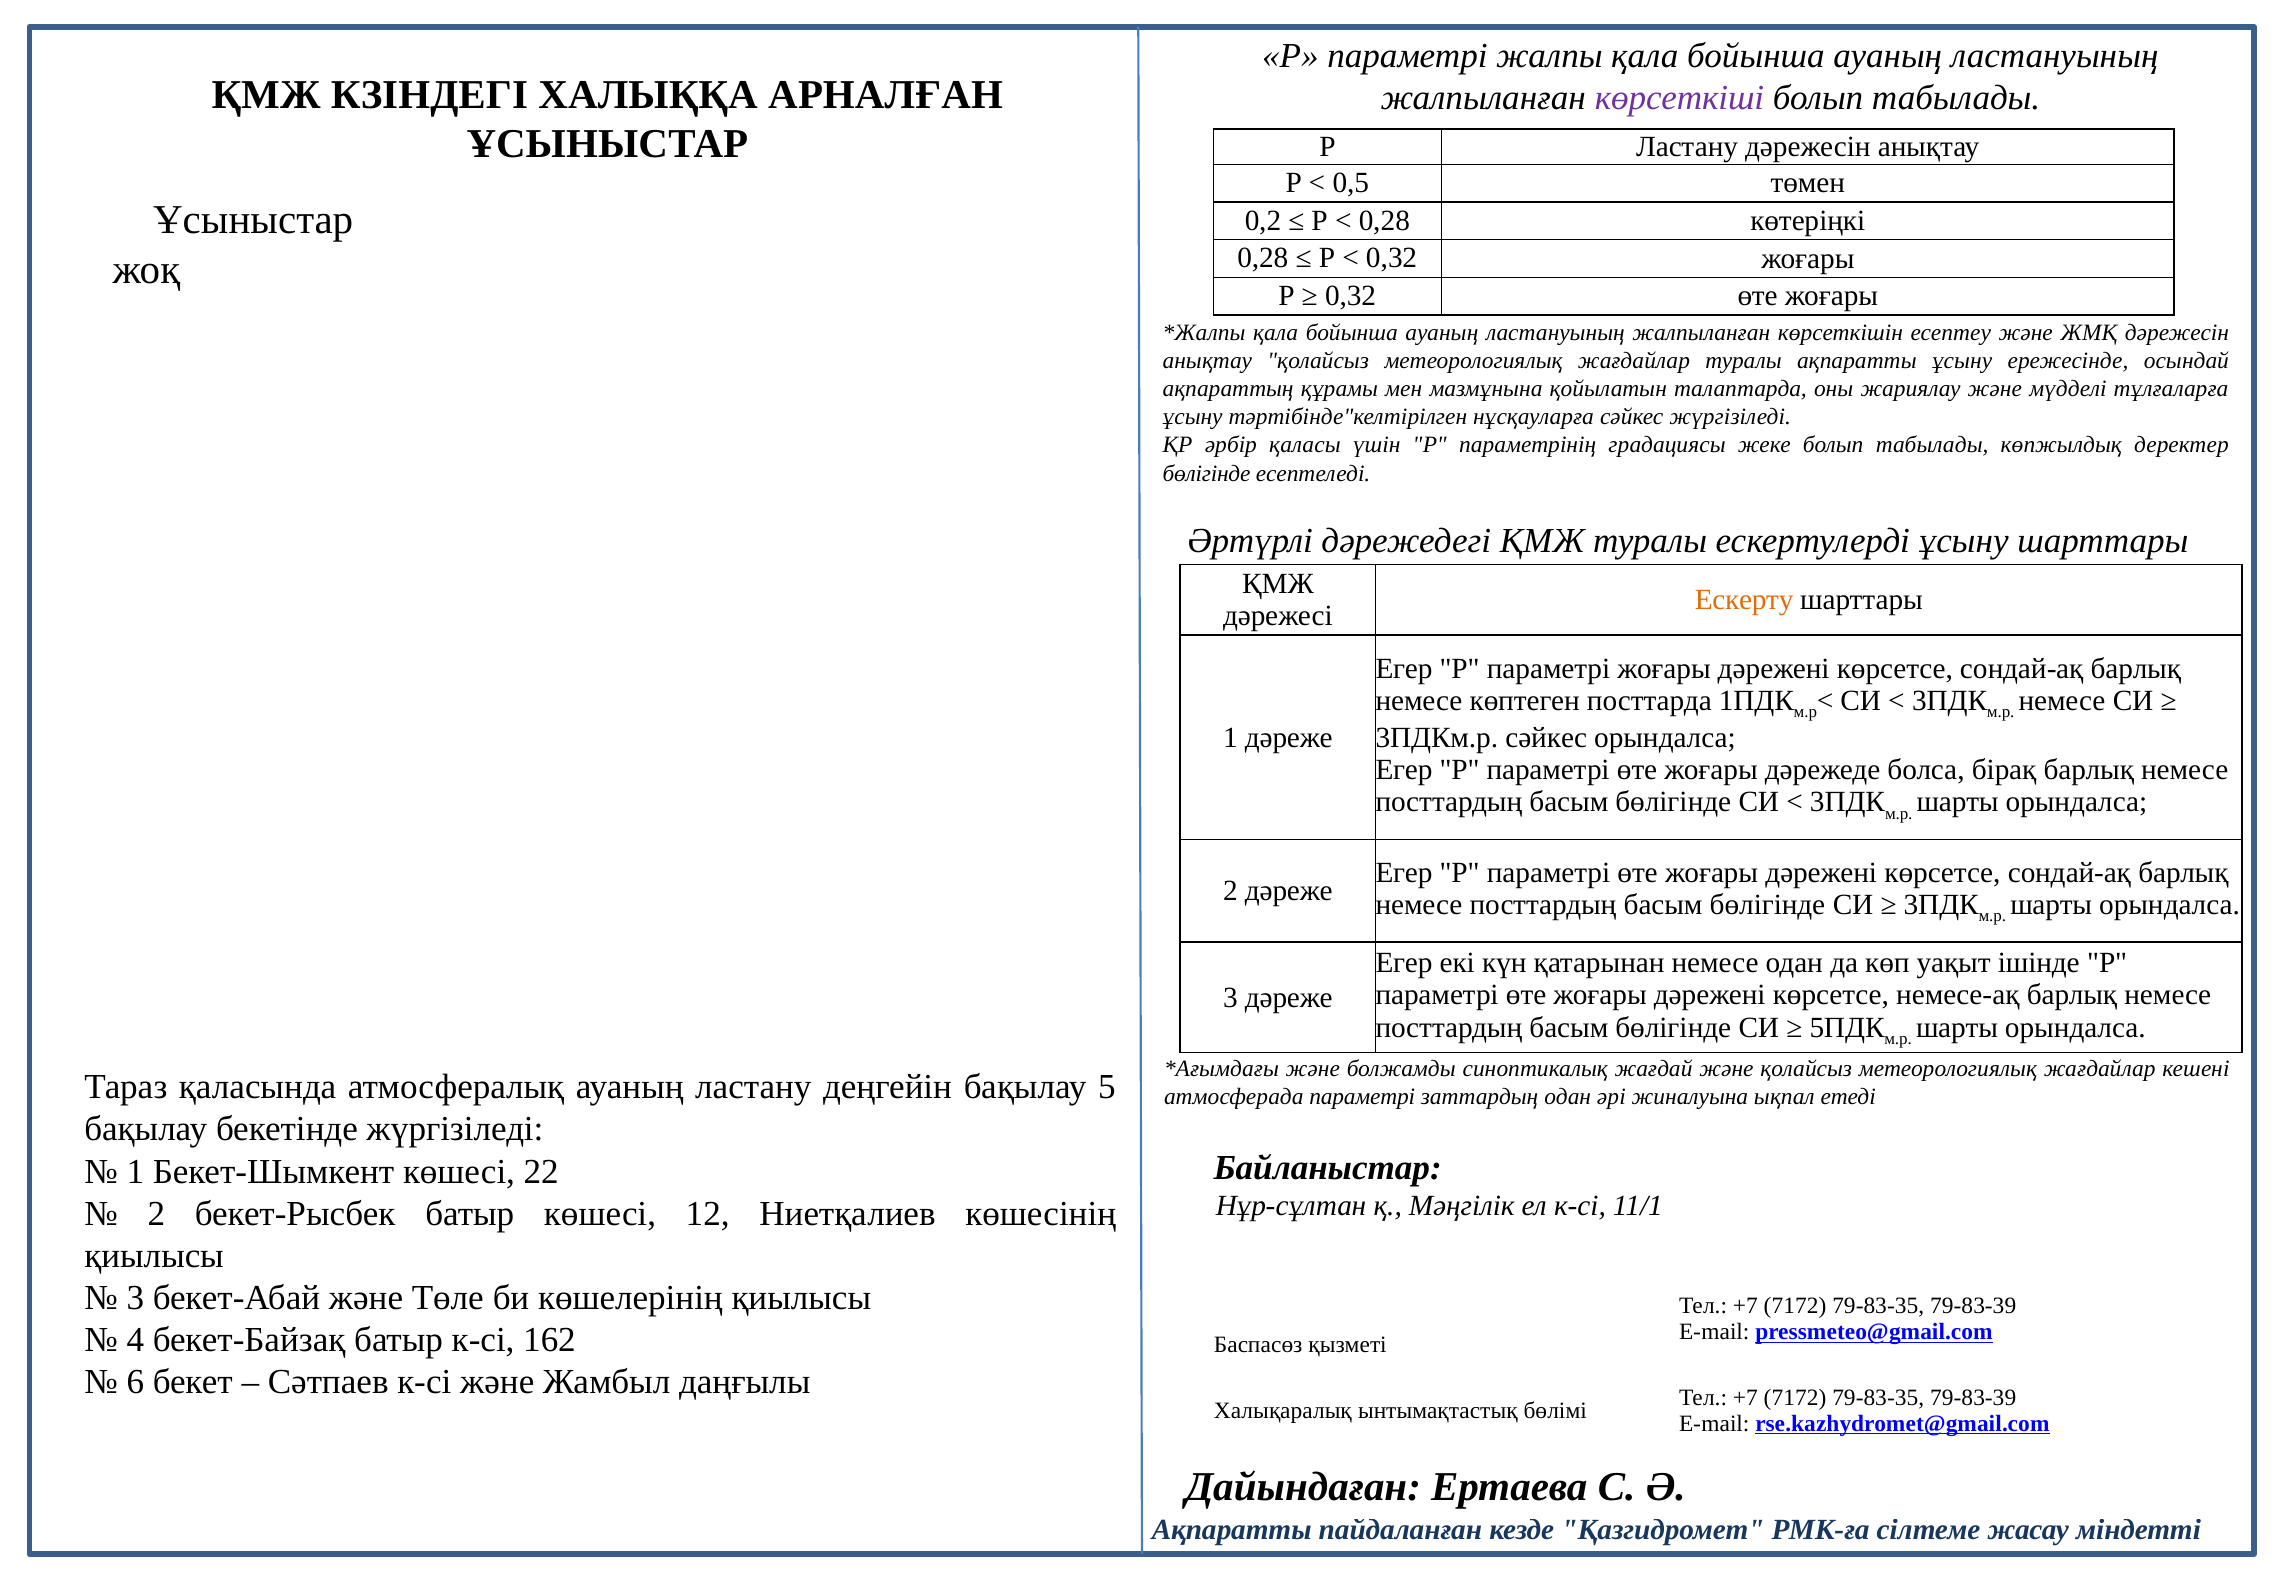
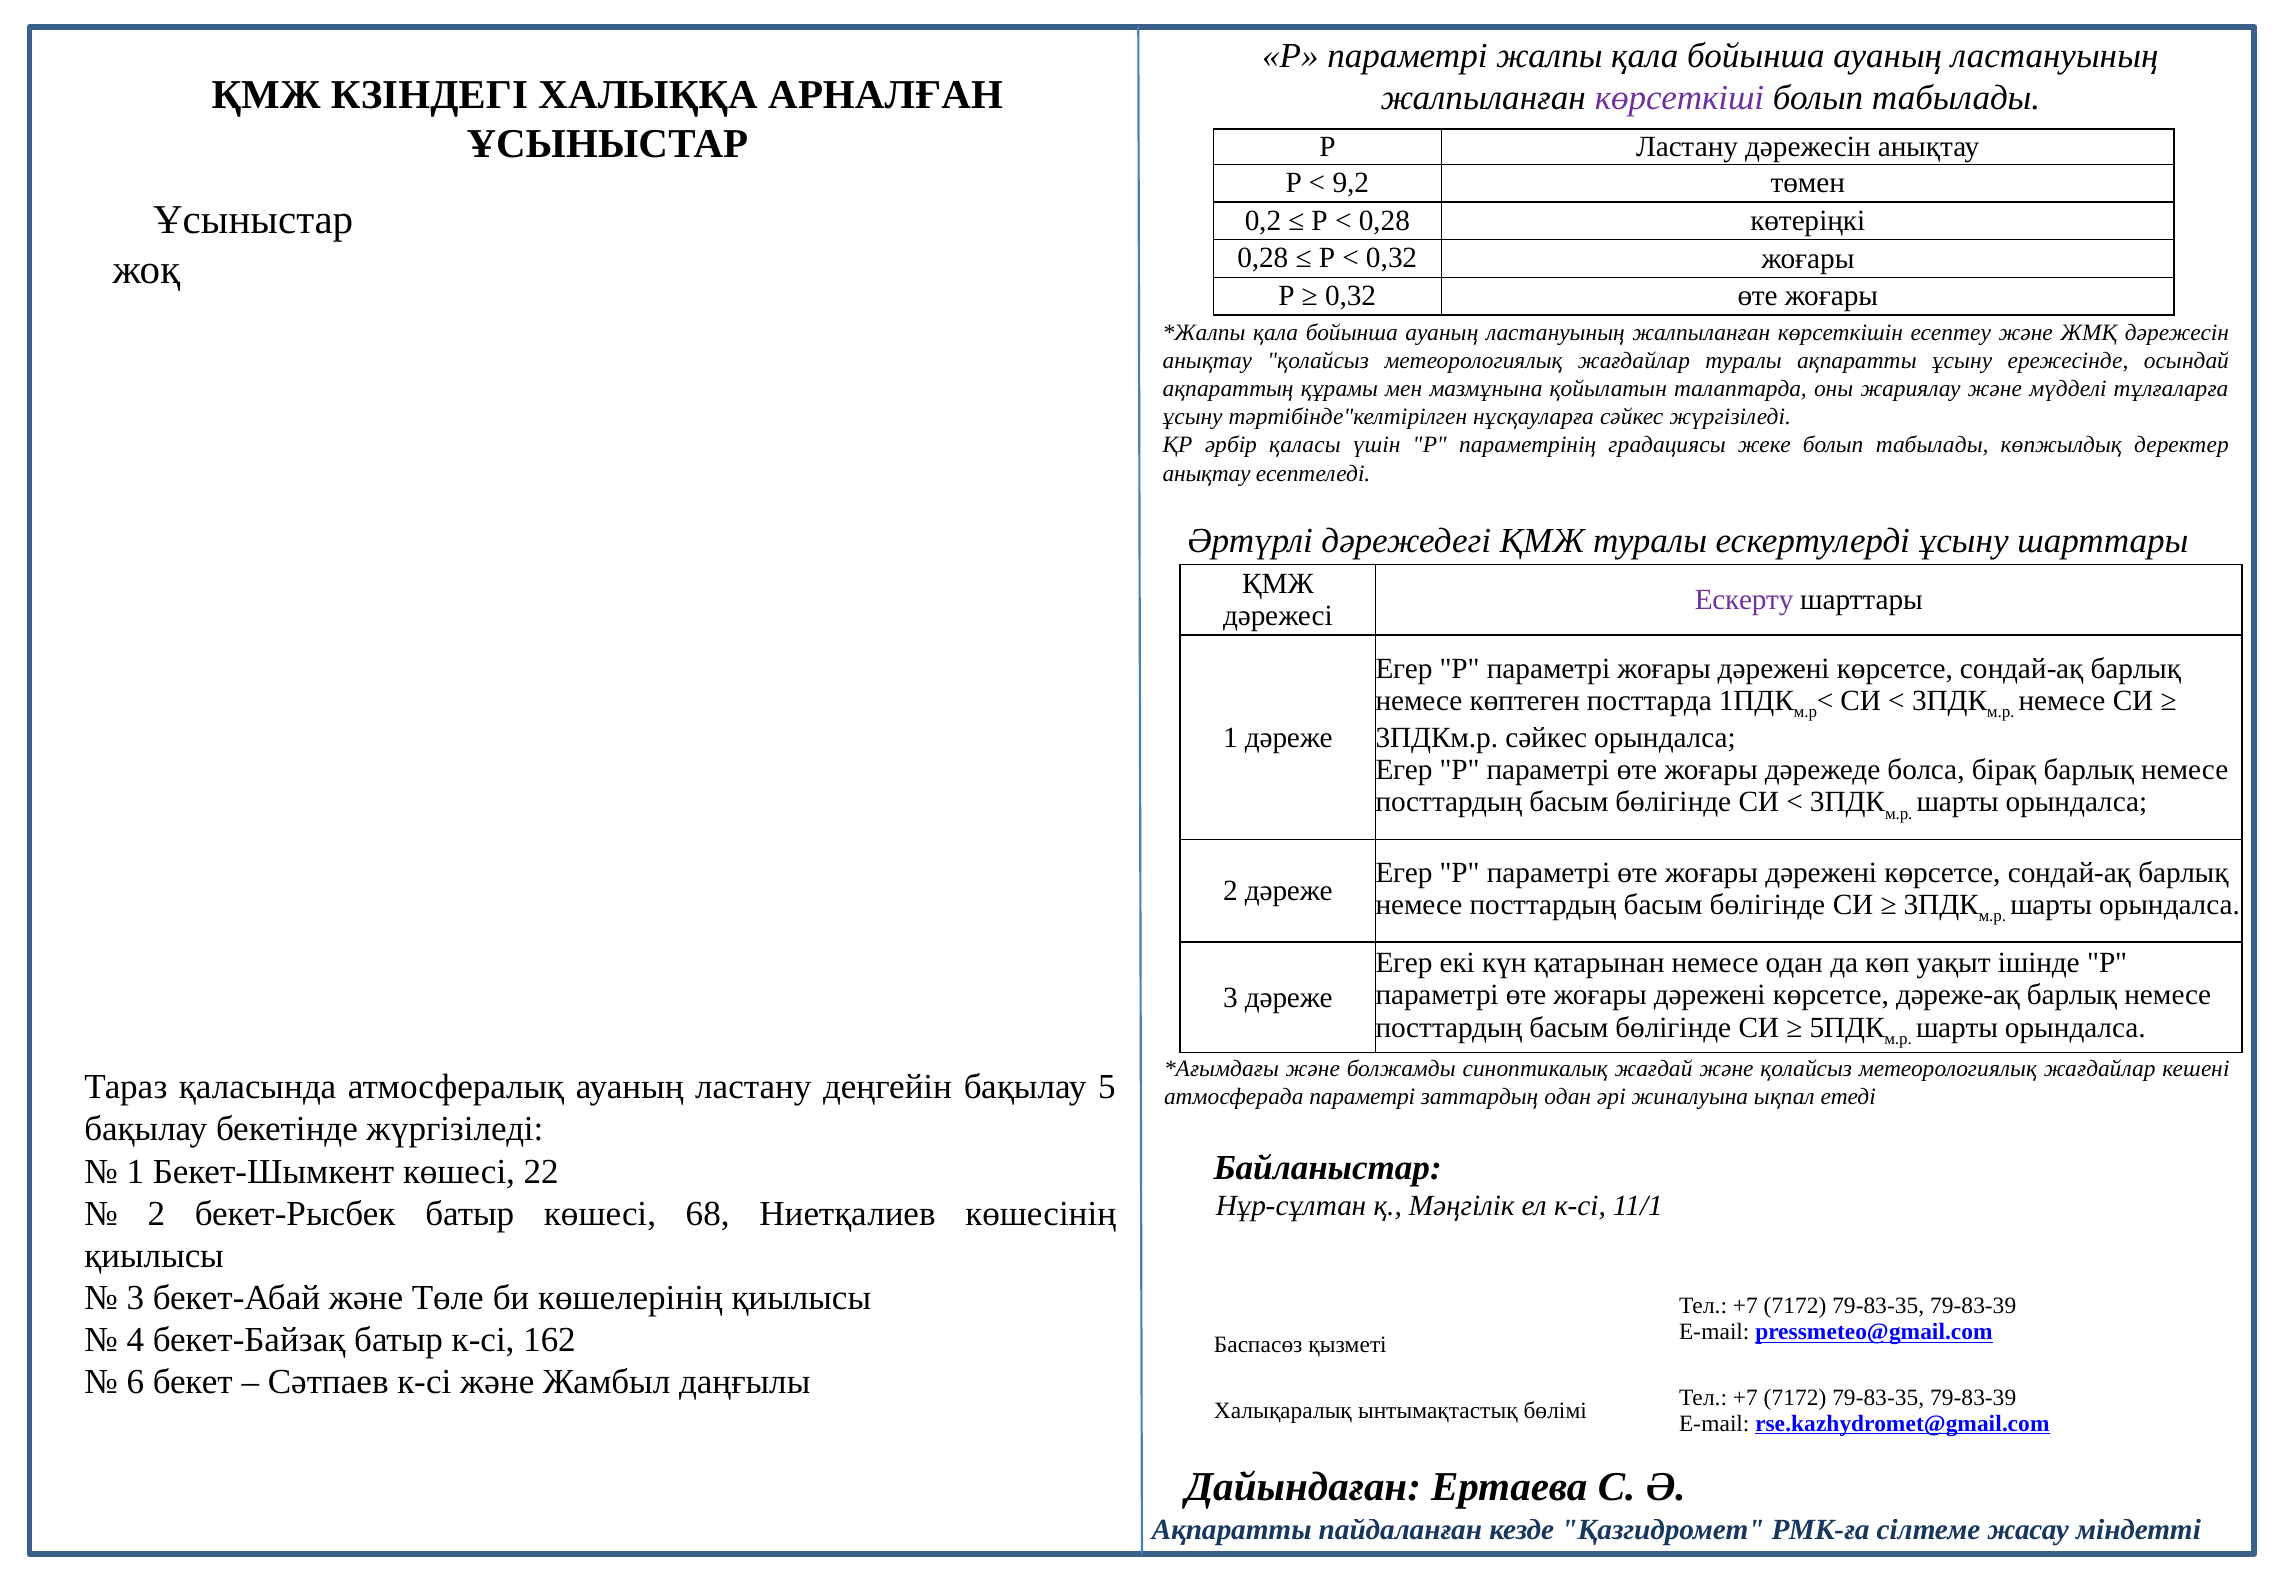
0,5: 0,5 -> 9,2
бөлігінде at (1207, 473): бөлігінде -> анықтау
Ескерту colour: orange -> purple
немесе-ақ: немесе-ақ -> дәреже-ақ
12: 12 -> 68
